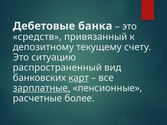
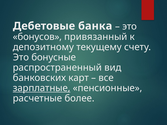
средств: средств -> бонусов
ситуацию: ситуацию -> бонусные
карт underline: present -> none
